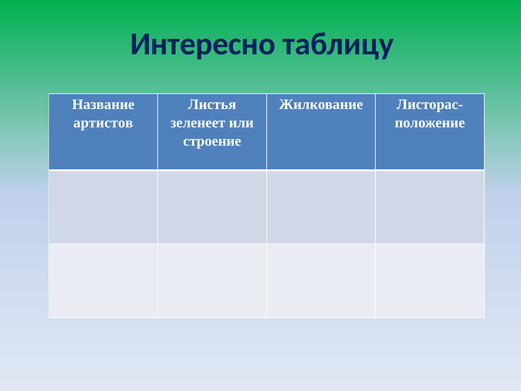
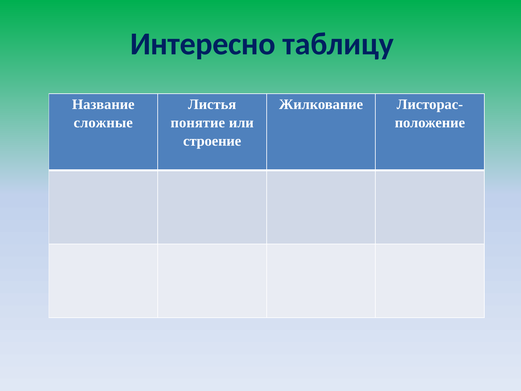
артистов: артистов -> сложные
зеленеет: зеленеет -> понятие
